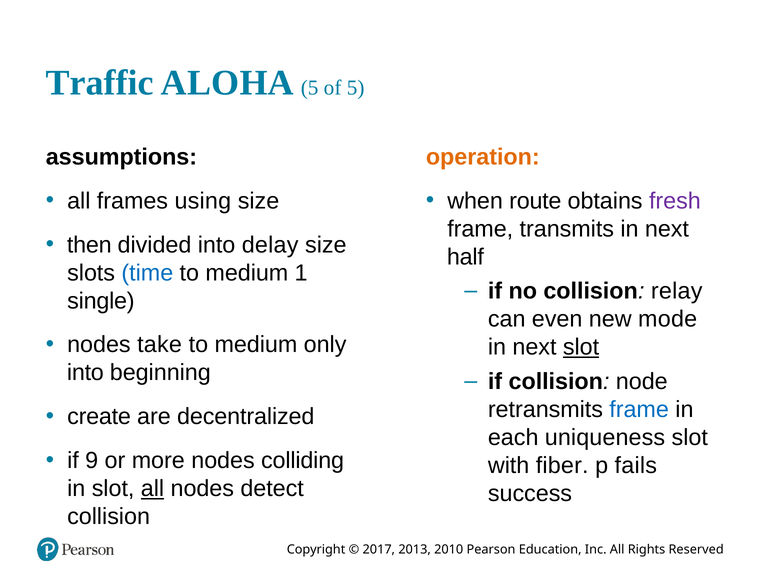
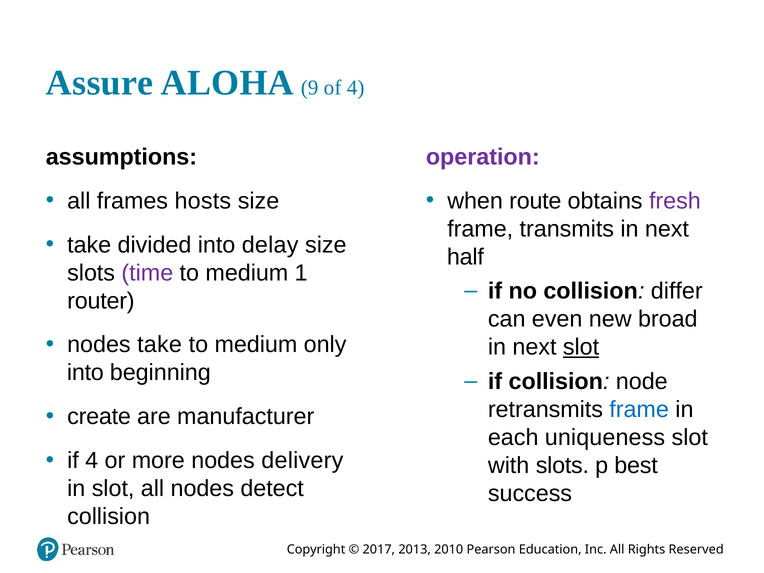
Traffic: Traffic -> Assure
A 5: 5 -> 9
of 5: 5 -> 4
operation colour: orange -> purple
using: using -> hosts
then at (89, 245): then -> take
time colour: blue -> purple
relay: relay -> differ
single: single -> router
mode: mode -> broad
decentralized: decentralized -> manufacturer
if 9: 9 -> 4
colliding: colliding -> delivery
with fiber: fiber -> slots
fails: fails -> best
all at (152, 489) underline: present -> none
